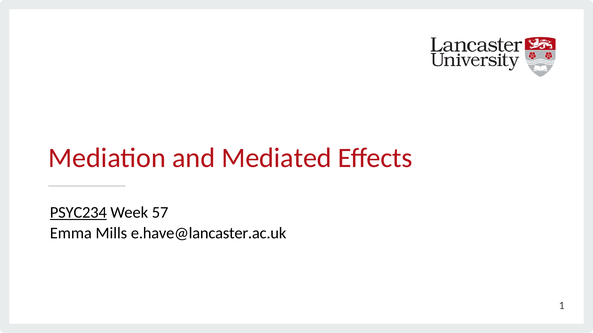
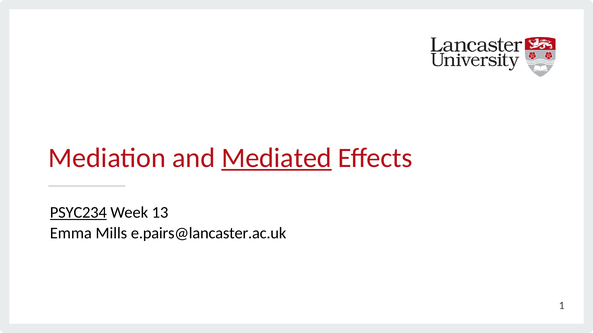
Mediated underline: none -> present
57: 57 -> 13
e.have@lancaster.ac.uk: e.have@lancaster.ac.uk -> e.pairs@lancaster.ac.uk
